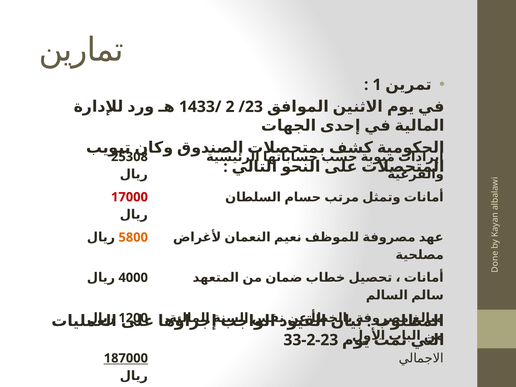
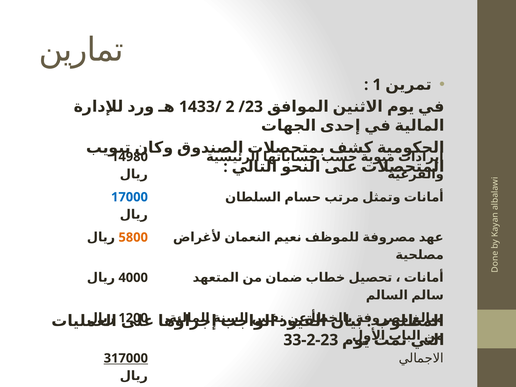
25308: 25308 -> 14980
17000 colour: red -> blue
187000: 187000 -> 317000
